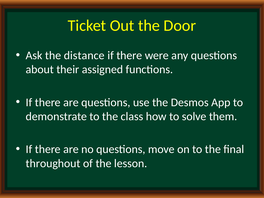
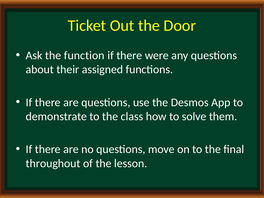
distance: distance -> function
